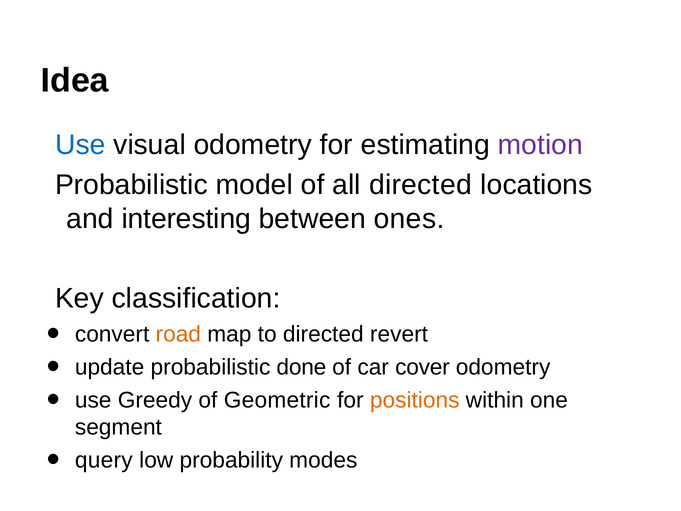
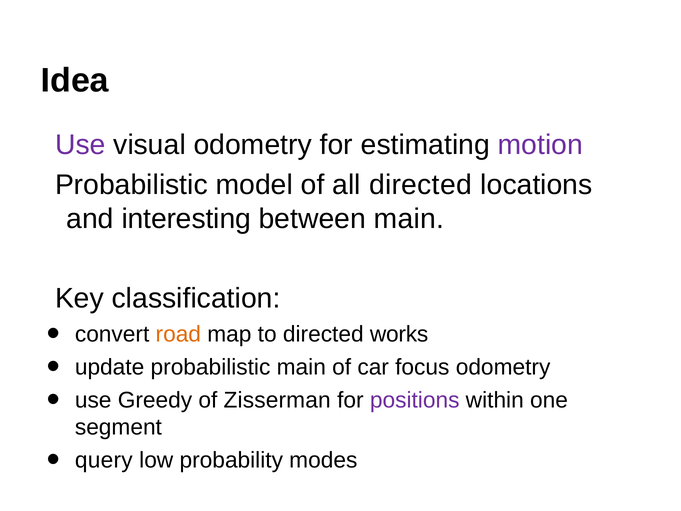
Use at (80, 145) colour: blue -> purple
between ones: ones -> main
revert: revert -> works
probabilistic done: done -> main
cover: cover -> focus
Geometric: Geometric -> Zisserman
positions colour: orange -> purple
